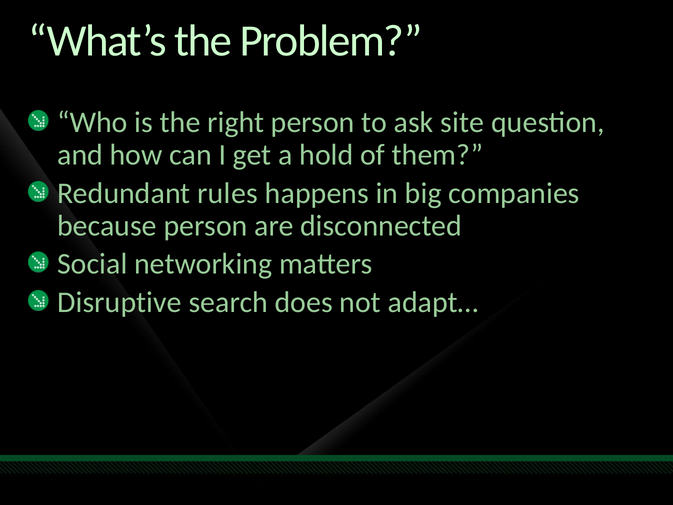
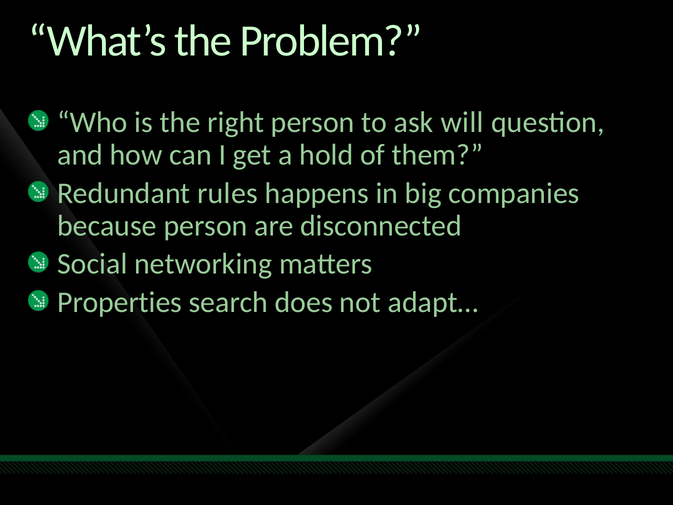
site: site -> will
Disruptive: Disruptive -> Properties
